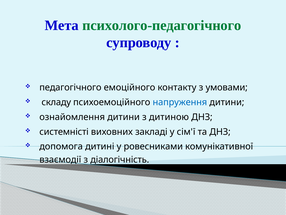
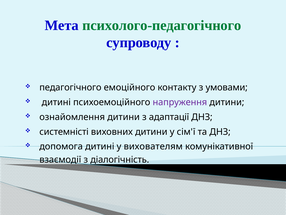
складу at (56, 102): складу -> дитині
напруження colour: blue -> purple
дитиною: дитиною -> адаптації
виховних закладі: закладі -> дитини
ровесниками: ровесниками -> вихователям
